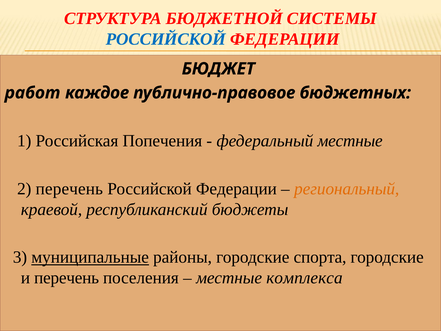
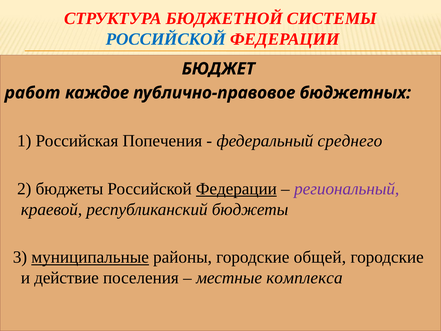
федеральный местные: местные -> среднего
2 перечень: перечень -> бюджеты
Федерации at (236, 189) underline: none -> present
региональный colour: orange -> purple
спорта: спорта -> общей
и перечень: перечень -> действие
